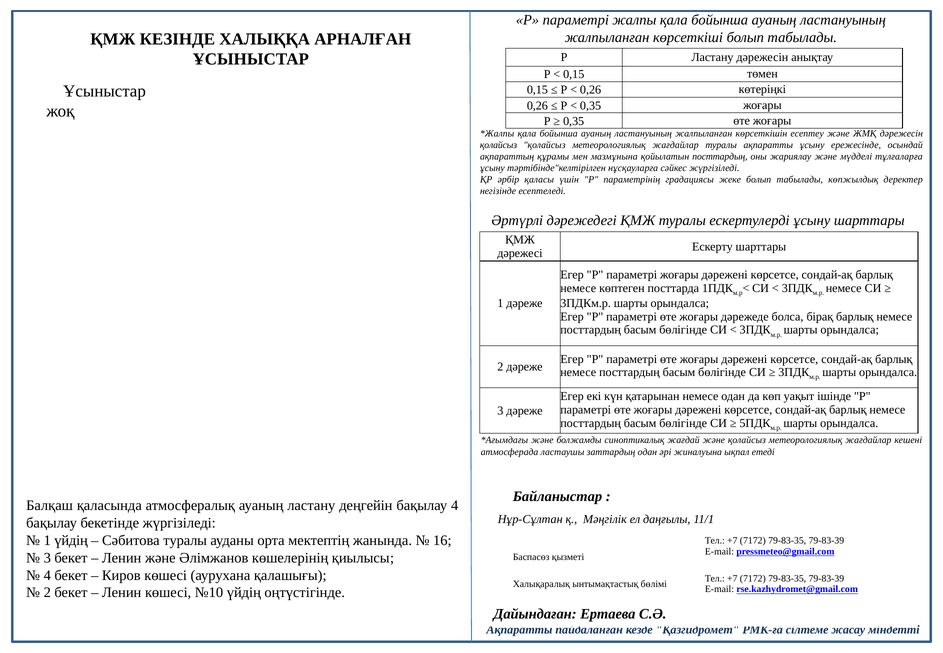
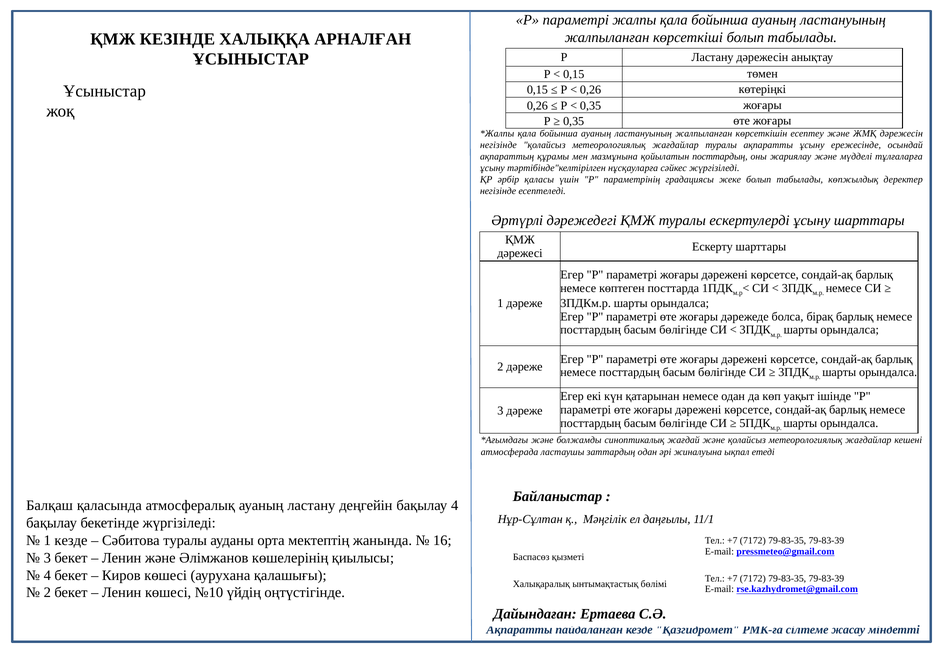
қолайсыз at (499, 145): қолайсыз -> негізінде
1 үйдің: үйдің -> кезде
